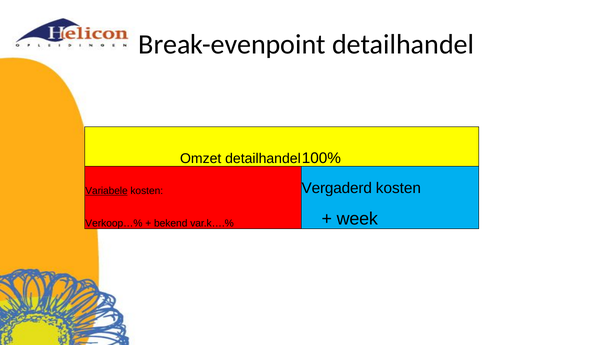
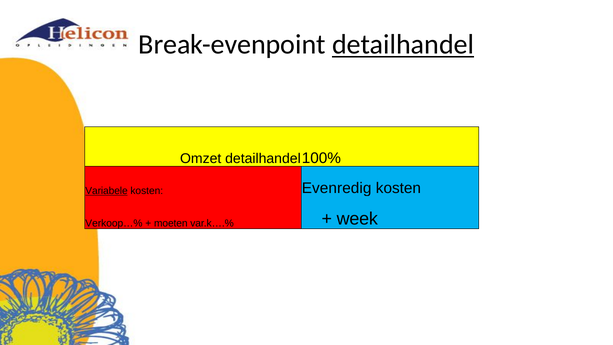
detailhandel underline: none -> present
Vergaderd: Vergaderd -> Evenredig
bekend: bekend -> moeten
